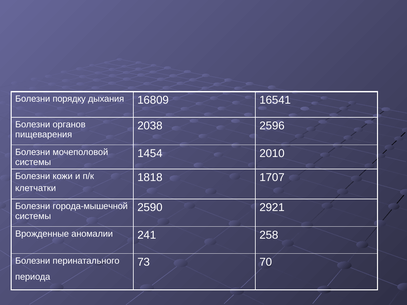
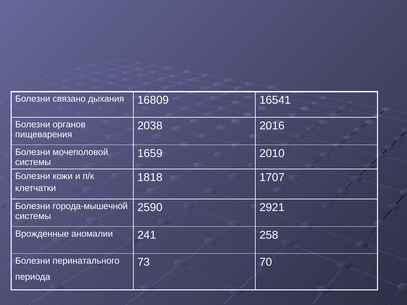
порядку: порядку -> связано
2596: 2596 -> 2016
1454: 1454 -> 1659
